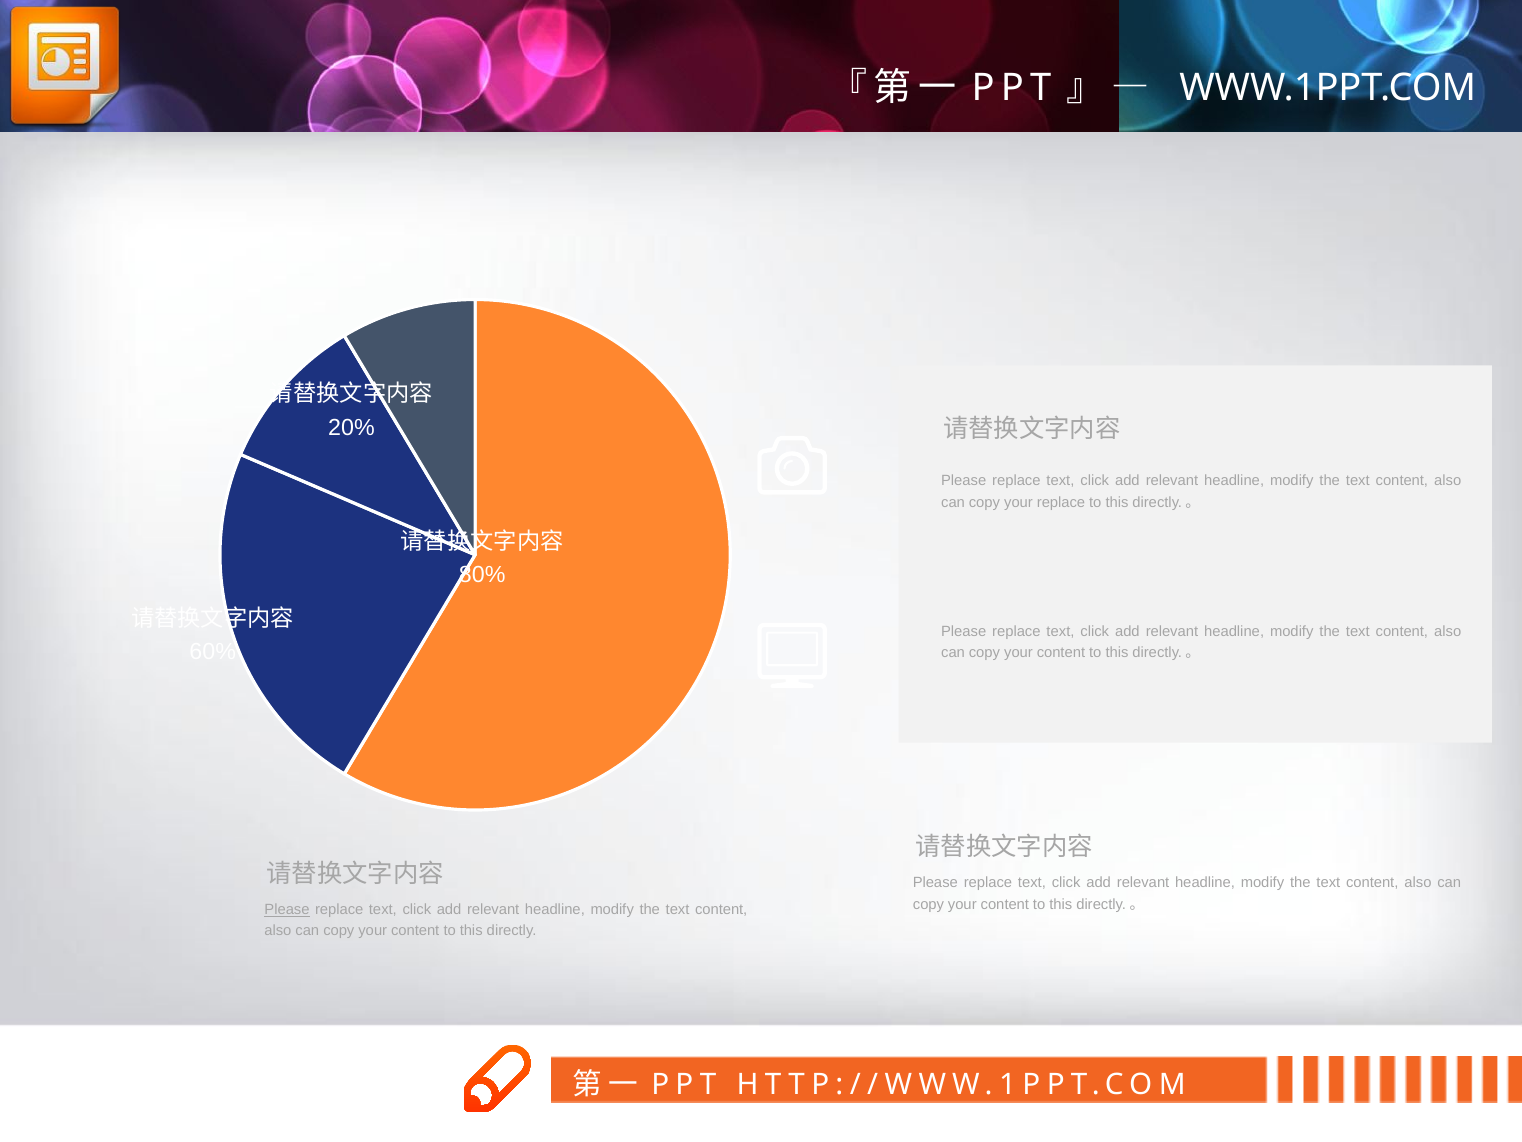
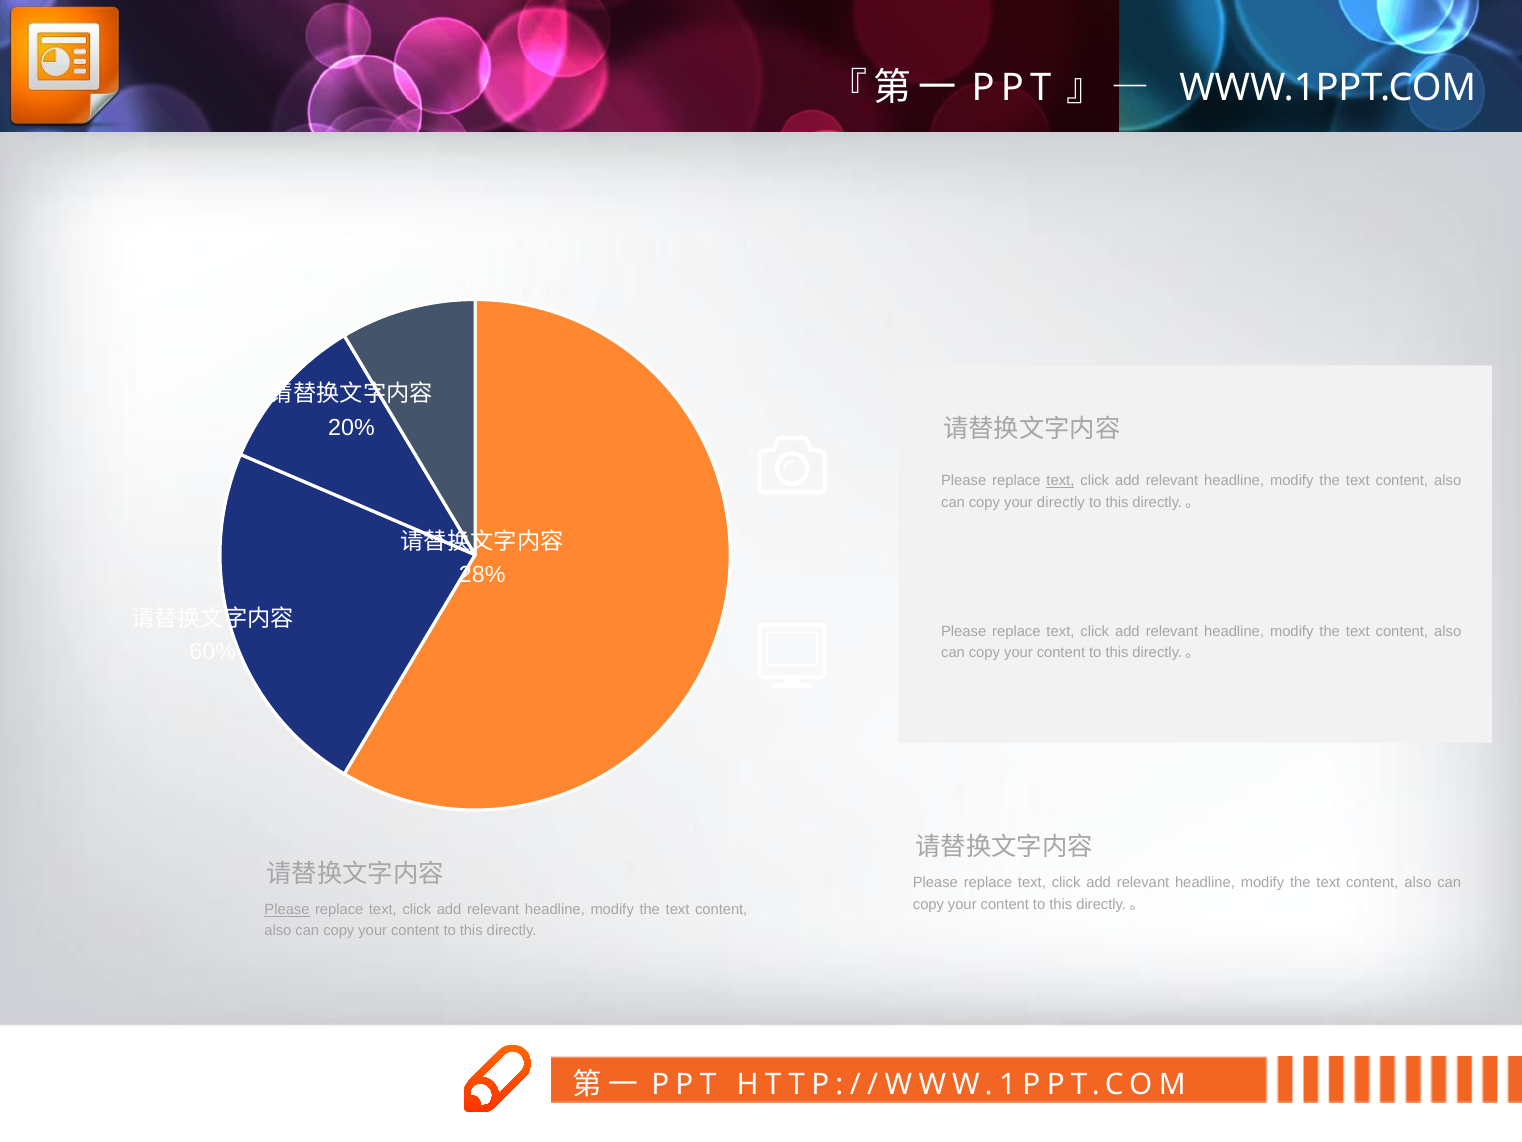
text at (1060, 481) underline: none -> present
your replace: replace -> directly
80%: 80% -> 28%
